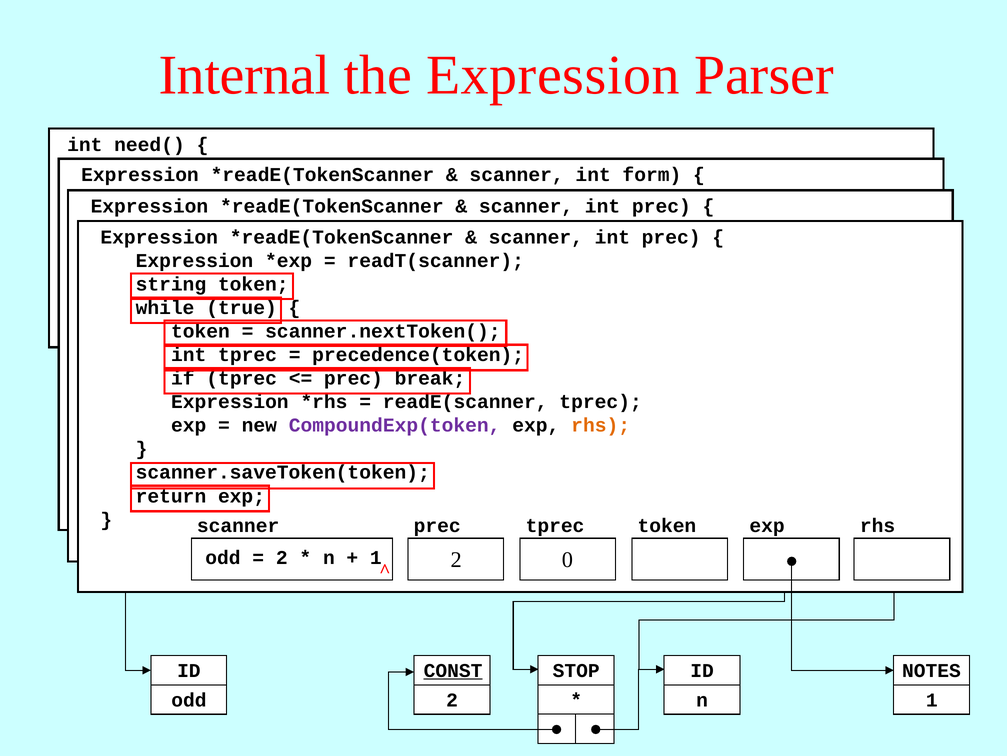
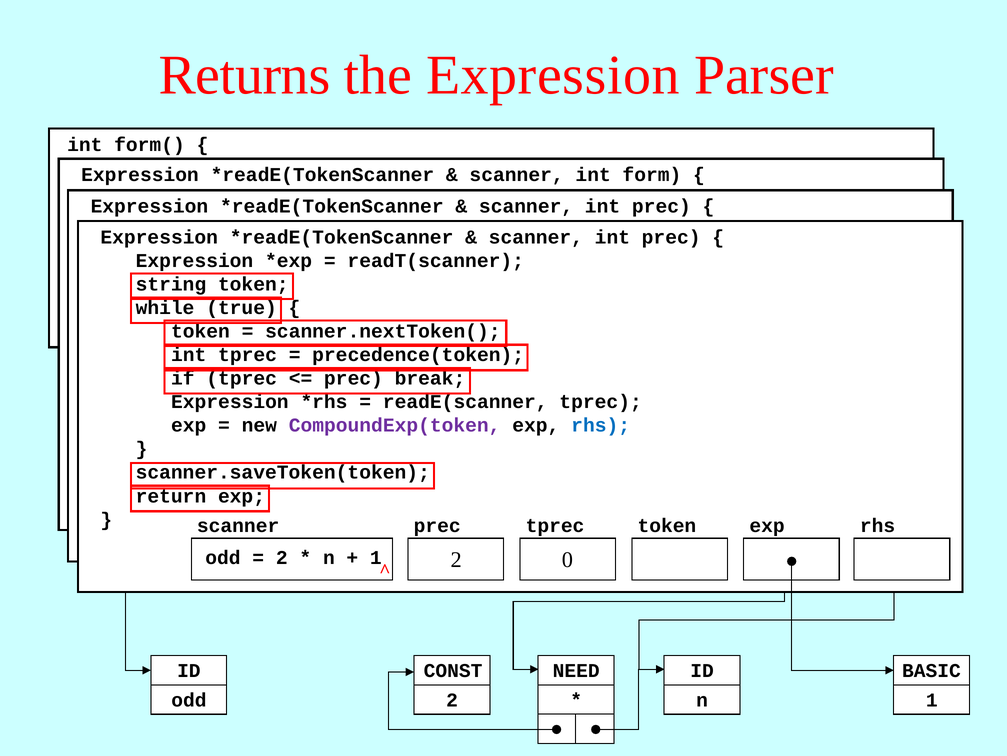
Internal: Internal -> Returns
need(: need( -> form(
rhs at (601, 425) colour: orange -> blue
CONST underline: present -> none
STOP: STOP -> NEED
NOTES: NOTES -> BASIC
